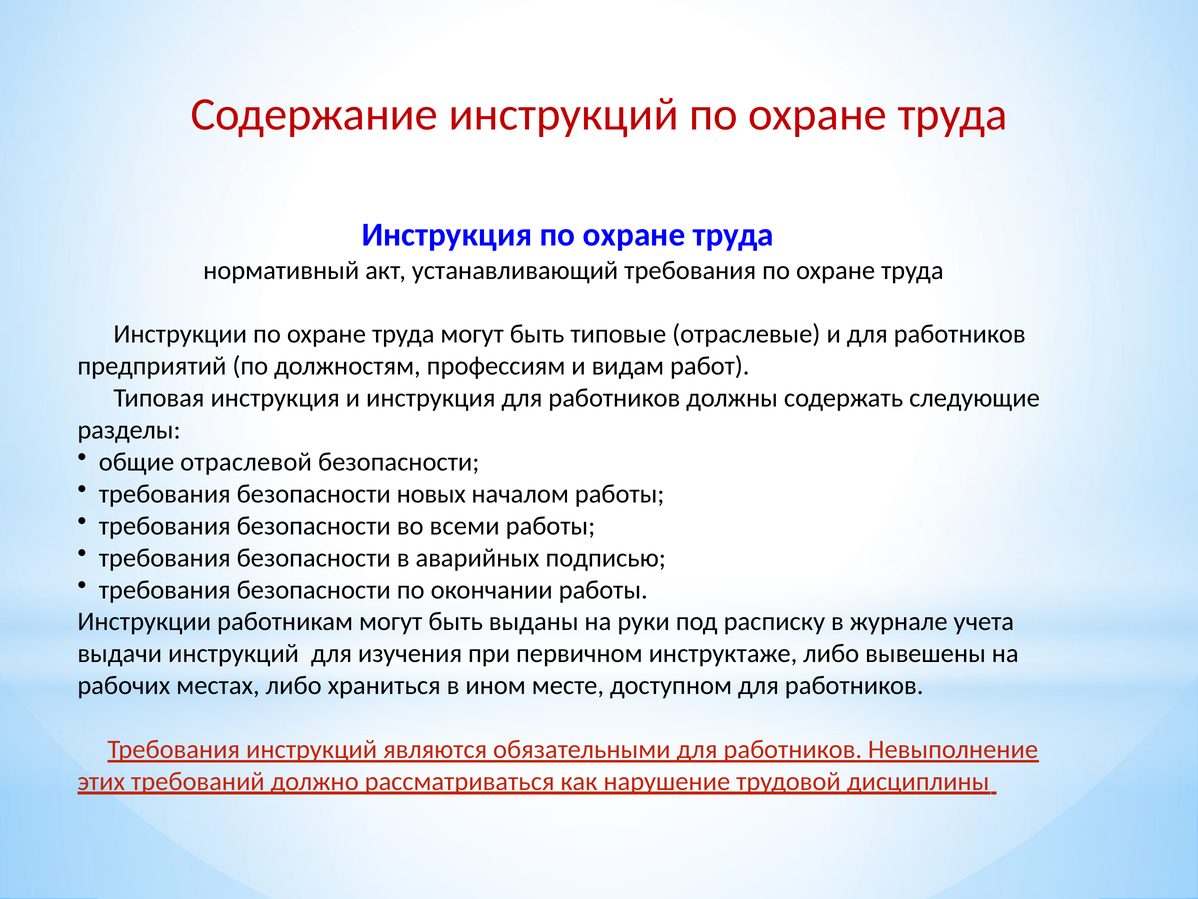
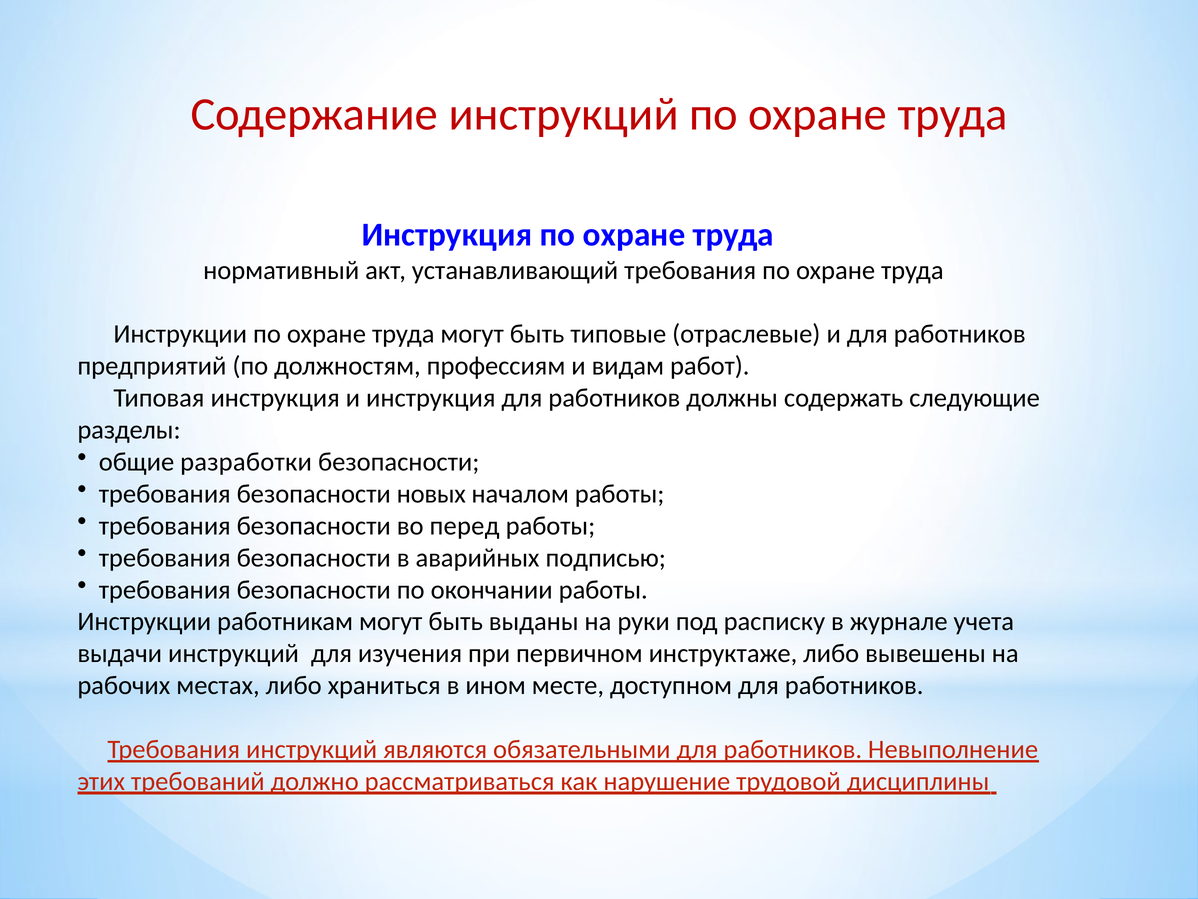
отраслевой: отраслевой -> разработки
всеми: всеми -> перед
